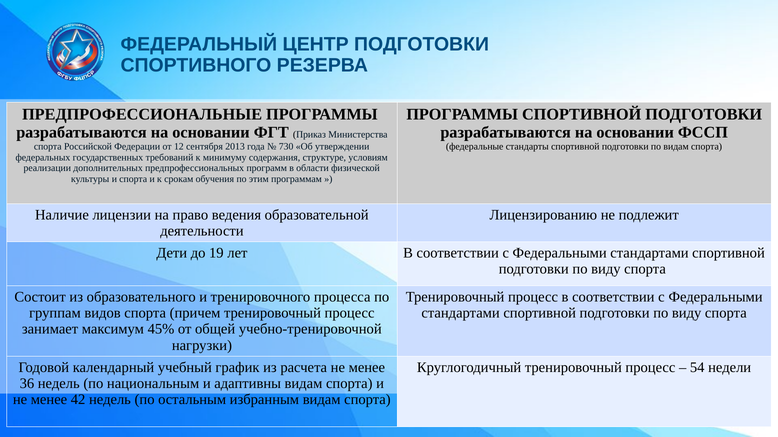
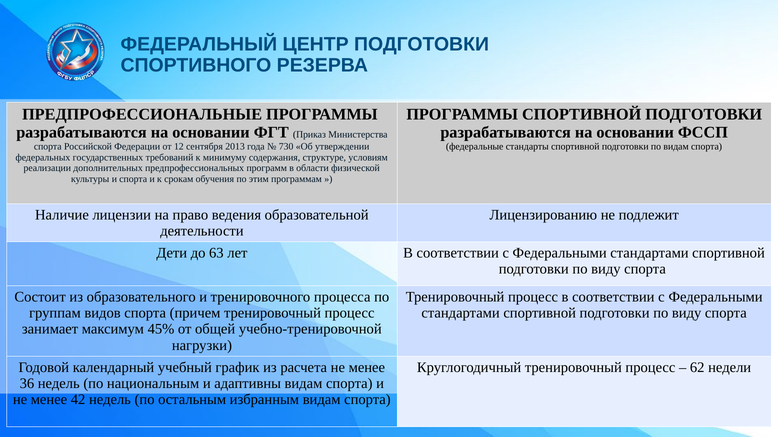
19: 19 -> 63
54: 54 -> 62
